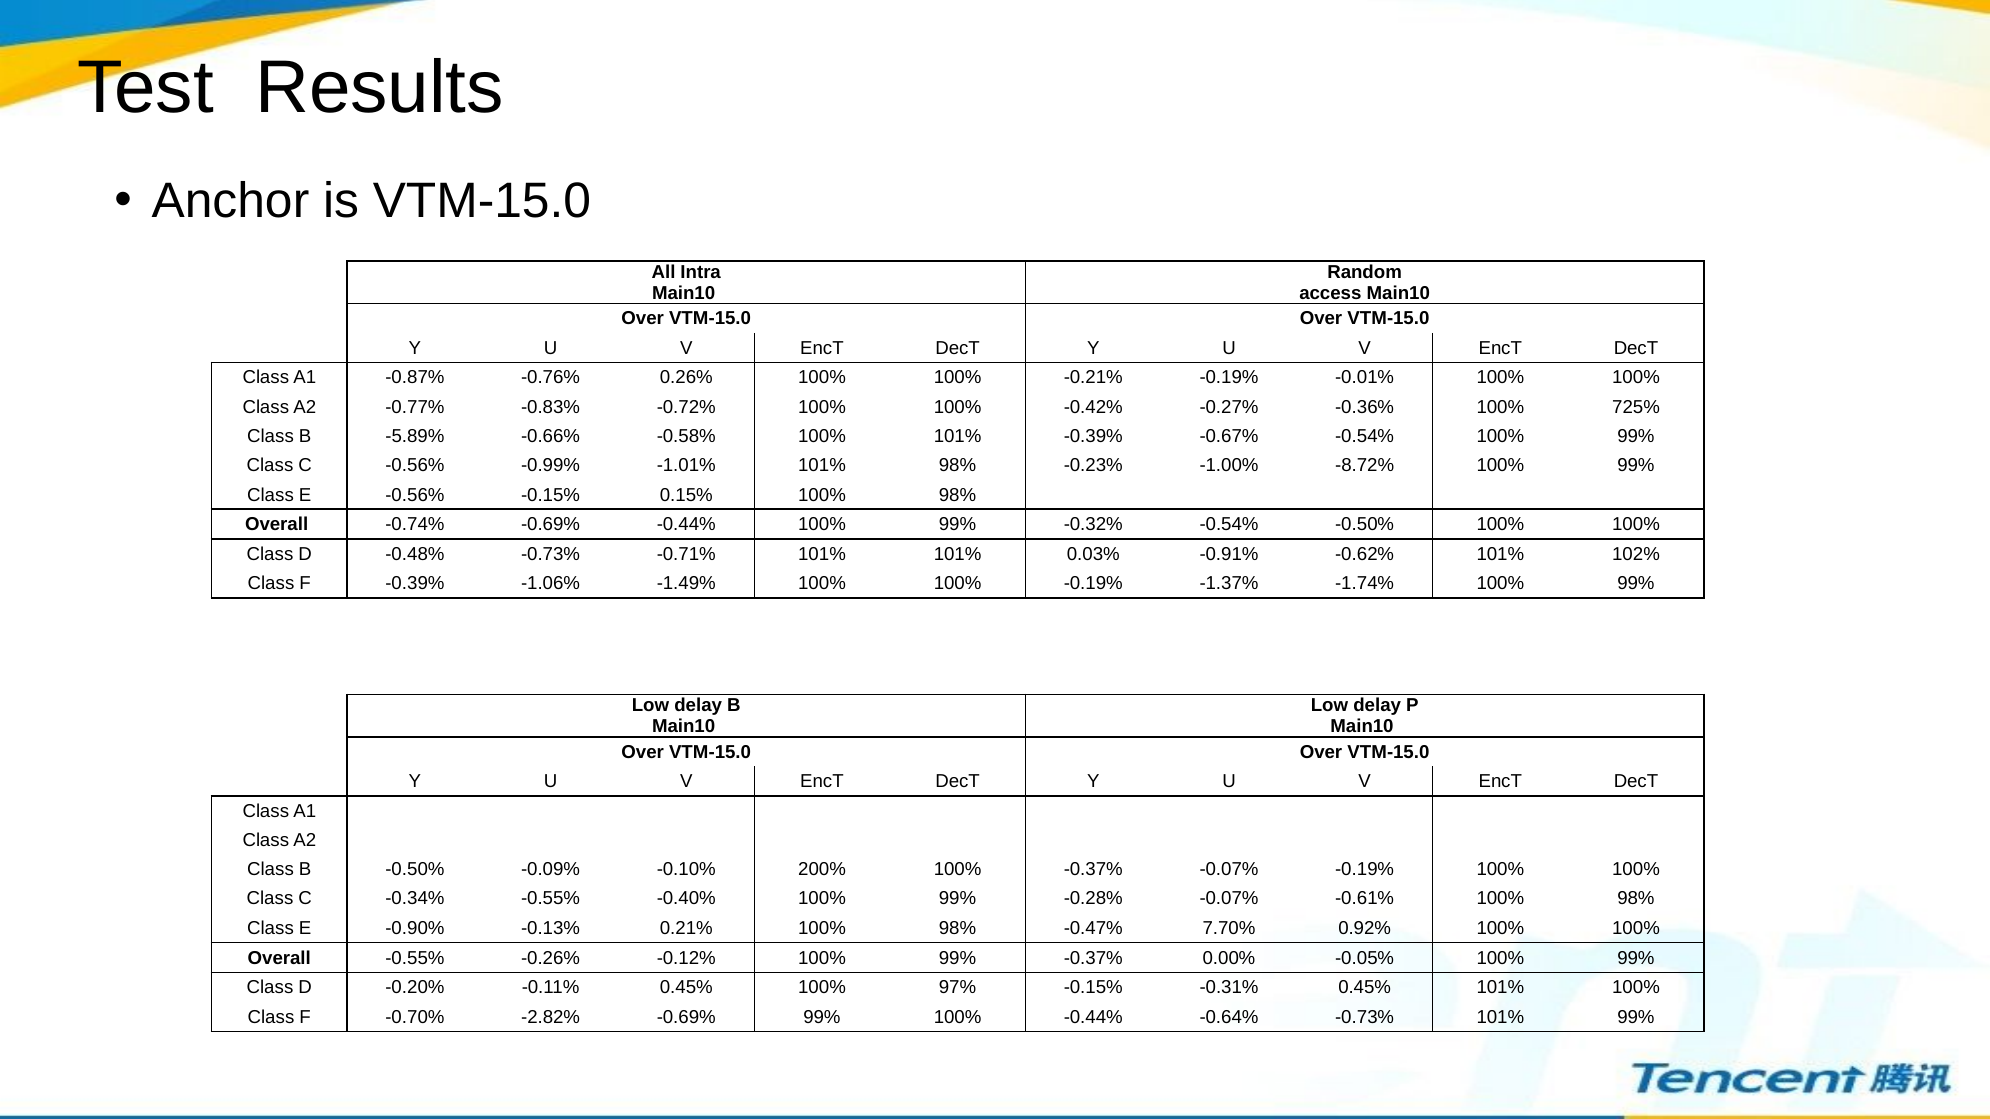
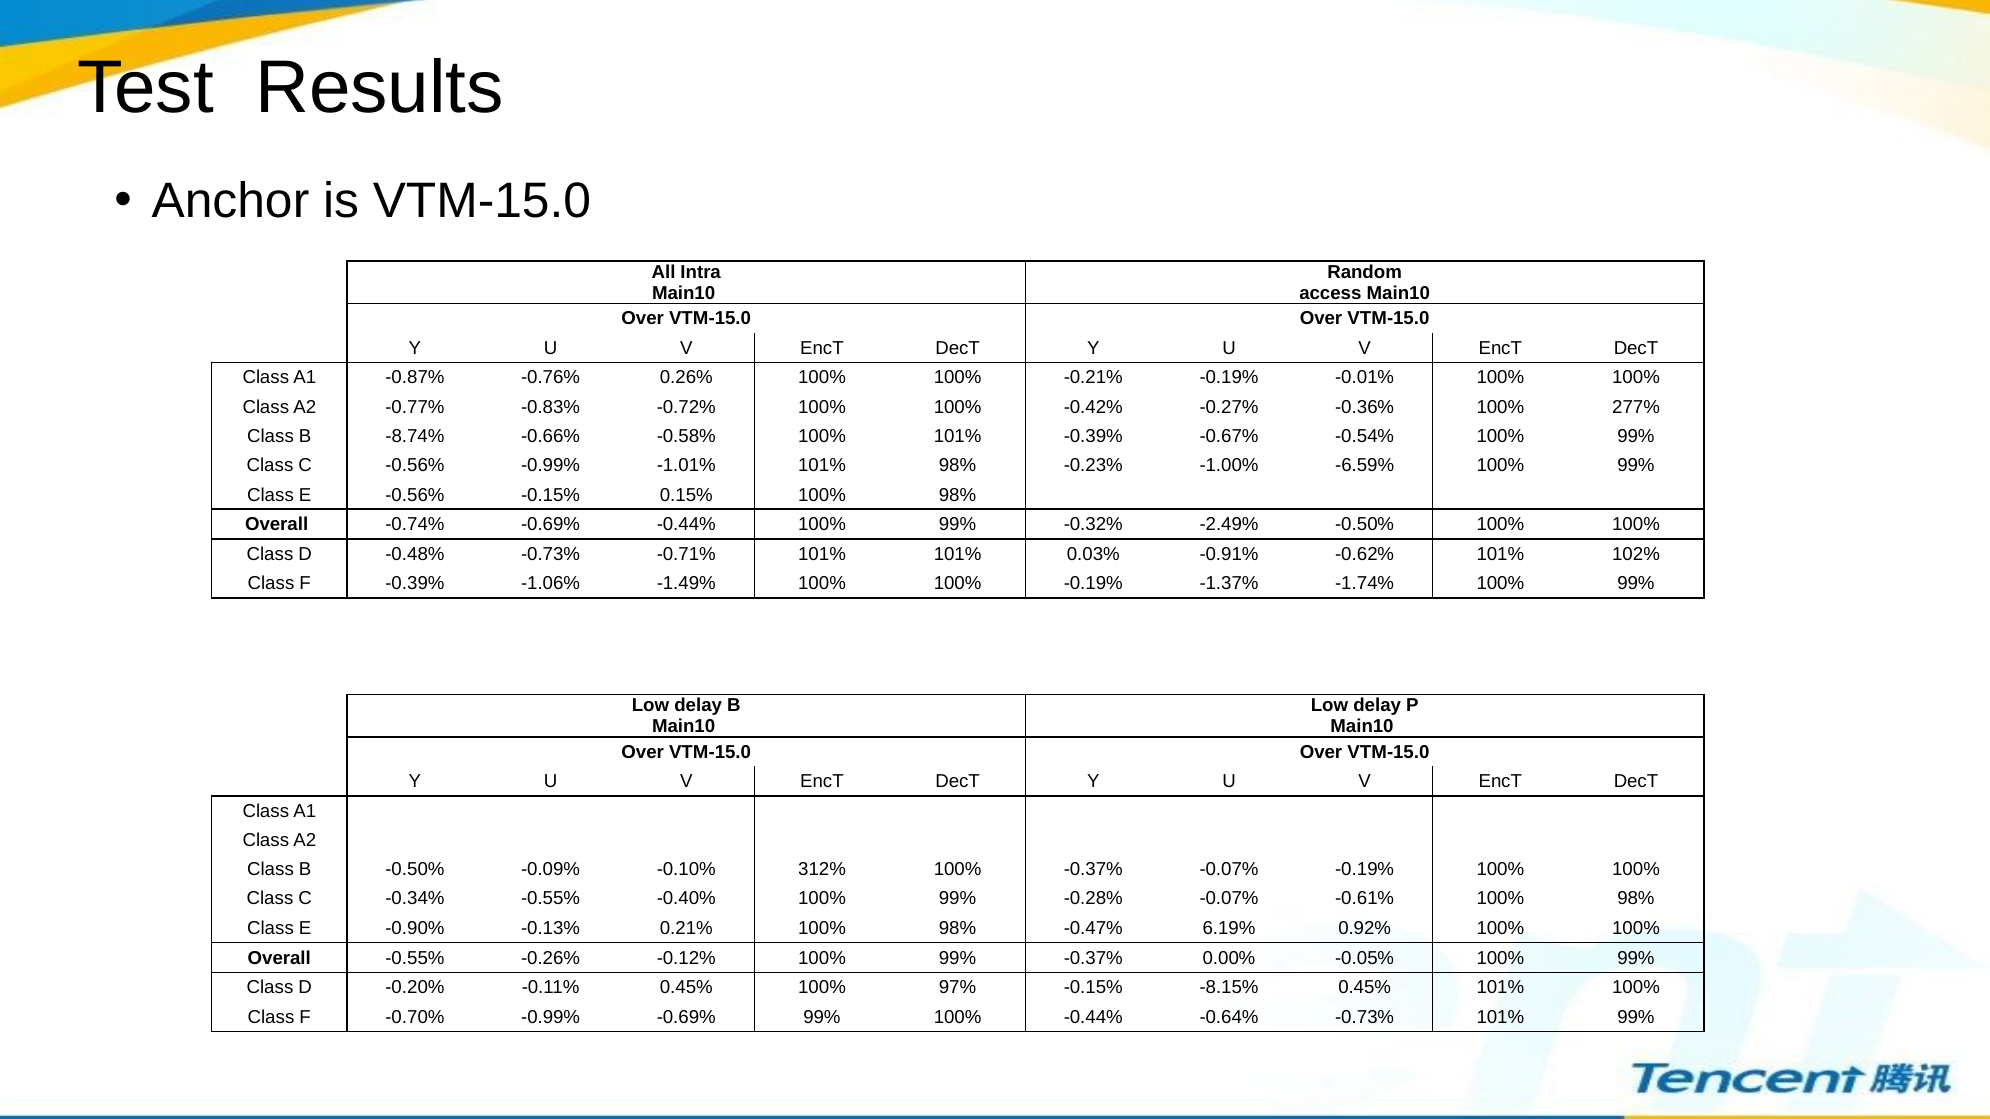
725%: 725% -> 277%
-5.89%: -5.89% -> -8.74%
-8.72%: -8.72% -> -6.59%
-0.32% -0.54%: -0.54% -> -2.49%
200%: 200% -> 312%
7.70%: 7.70% -> 6.19%
-0.31%: -0.31% -> -8.15%
-0.70% -2.82%: -2.82% -> -0.99%
